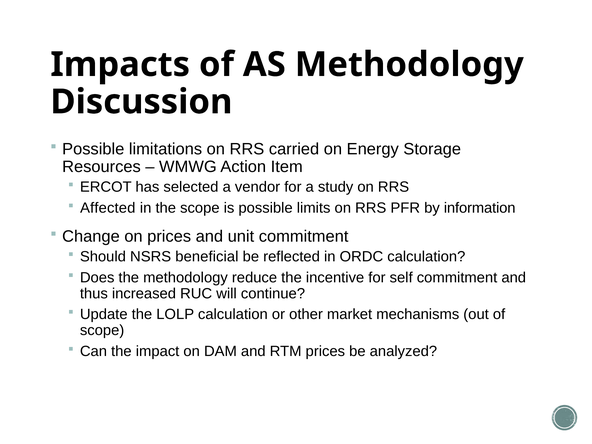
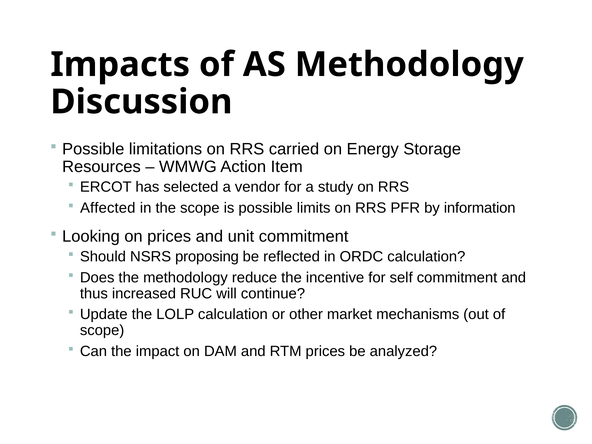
Change: Change -> Looking
beneficial: beneficial -> proposing
